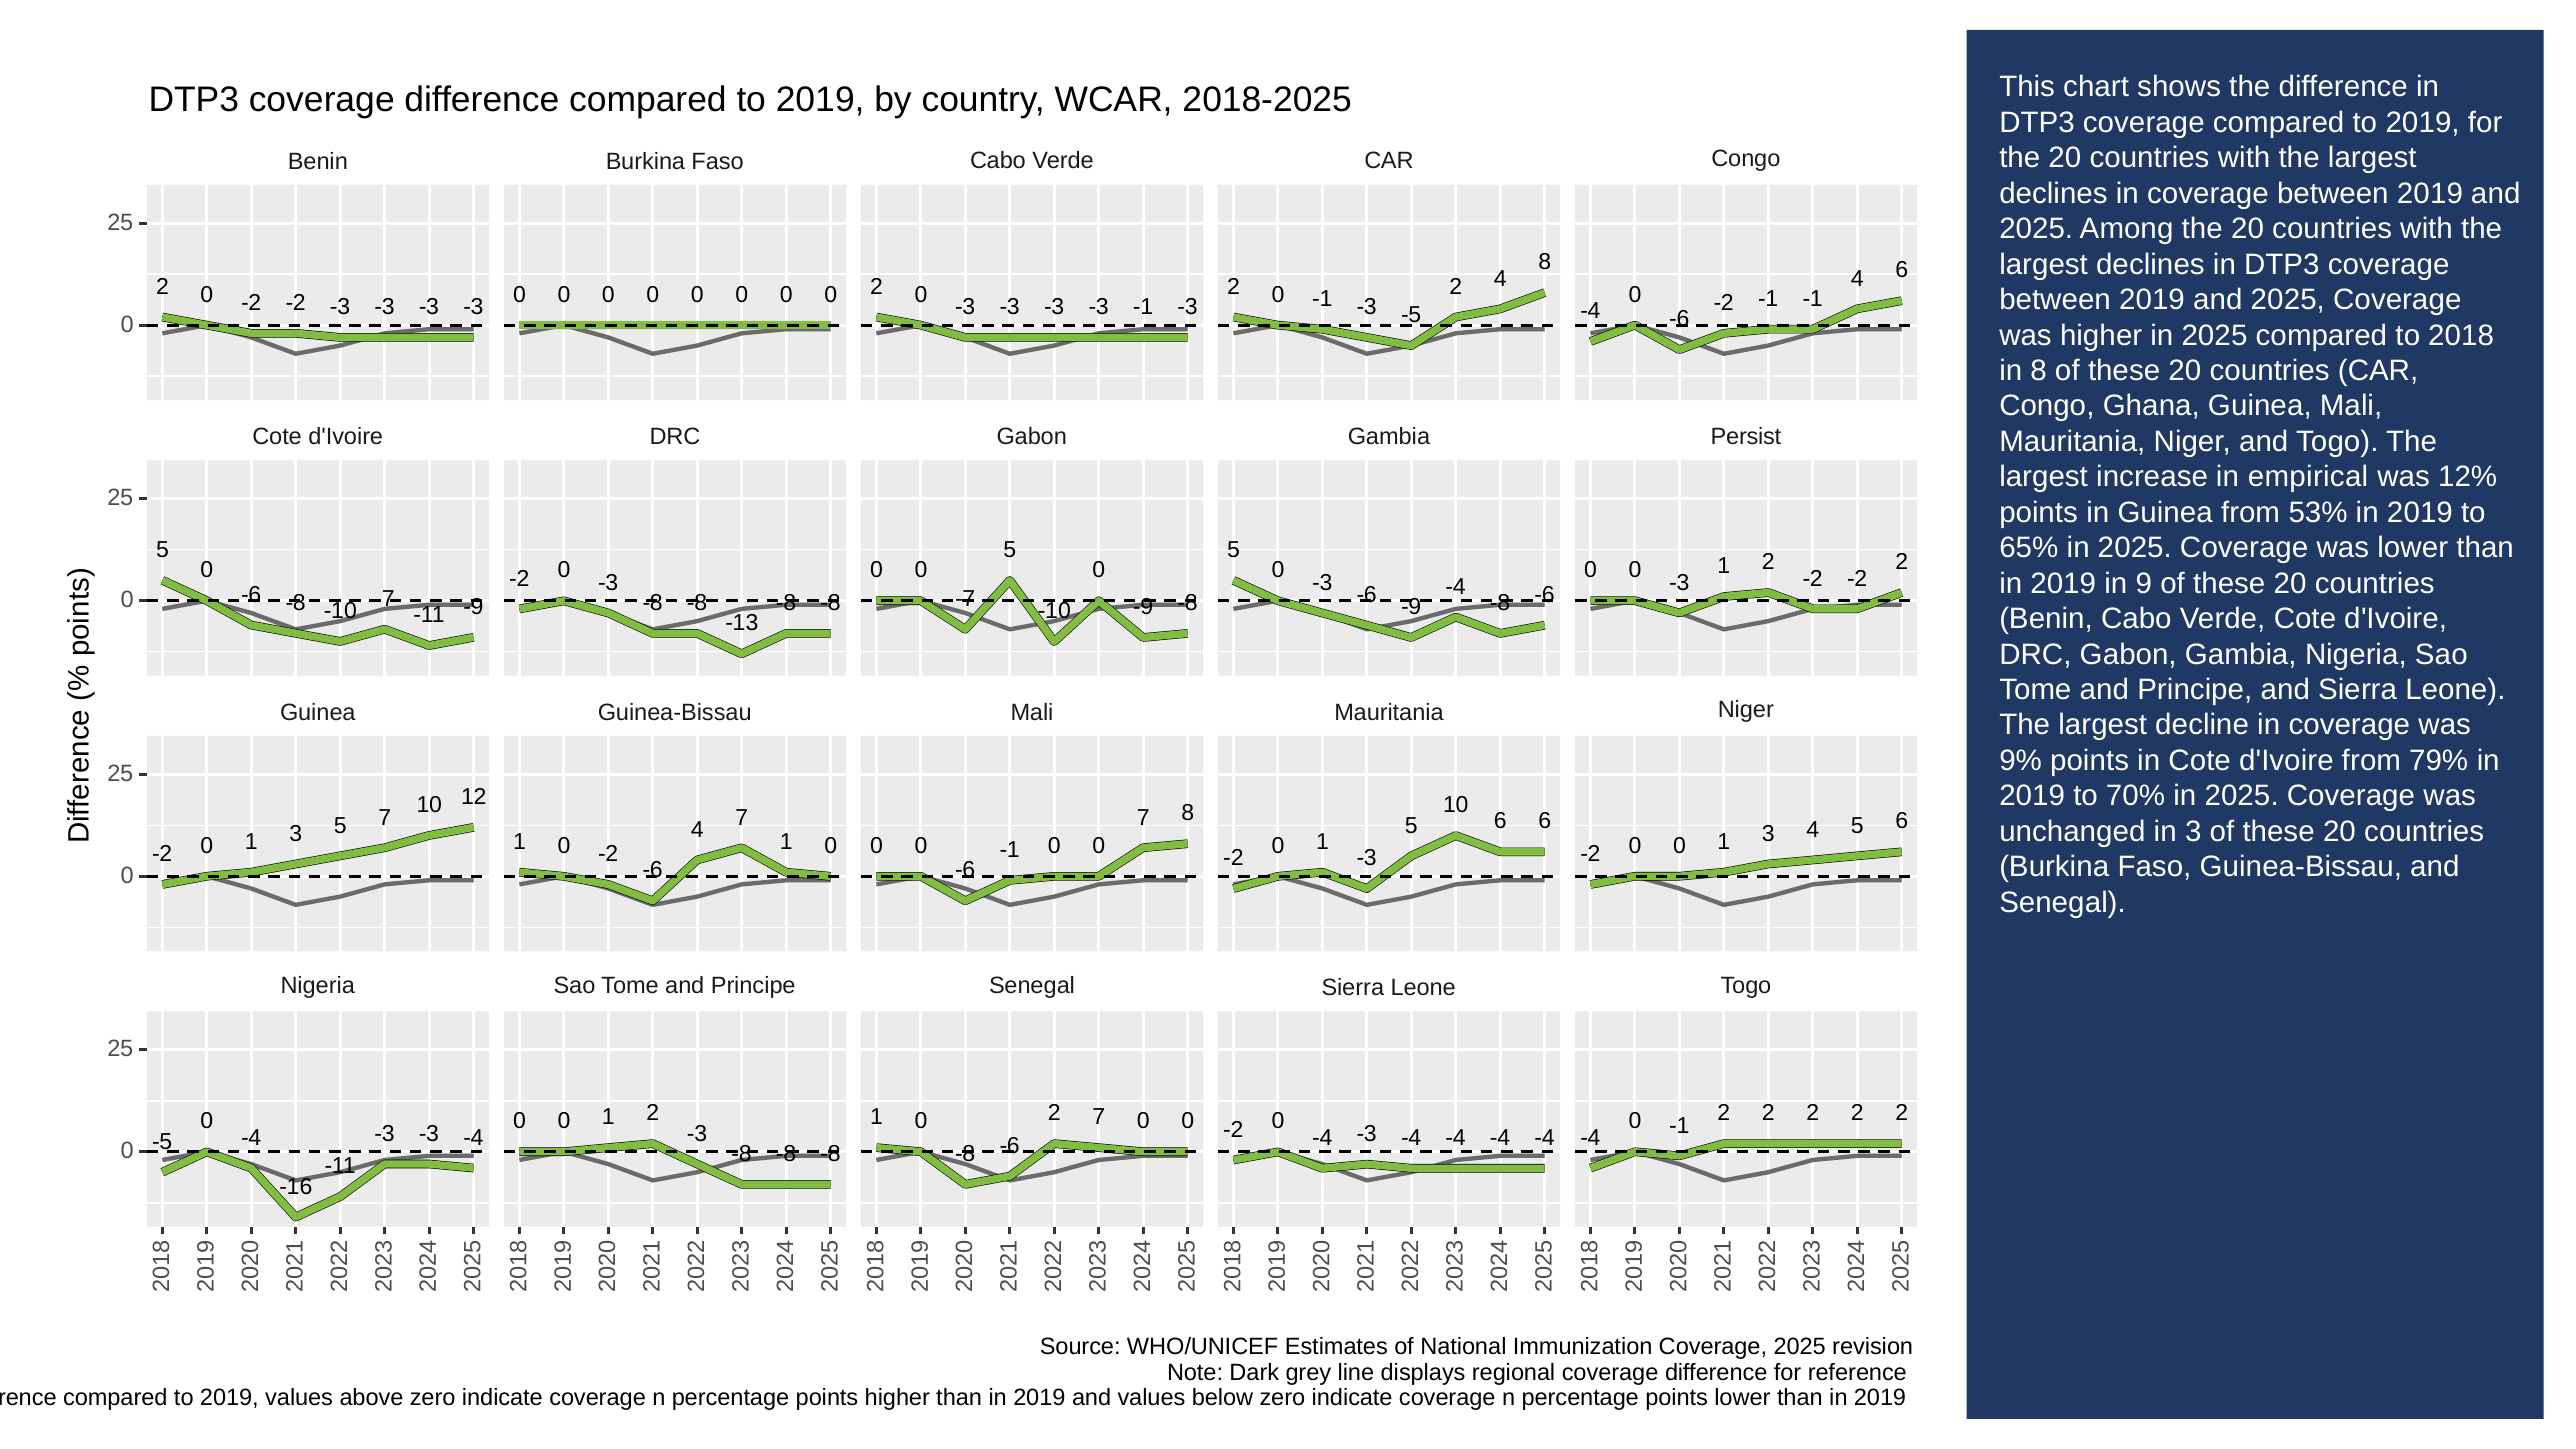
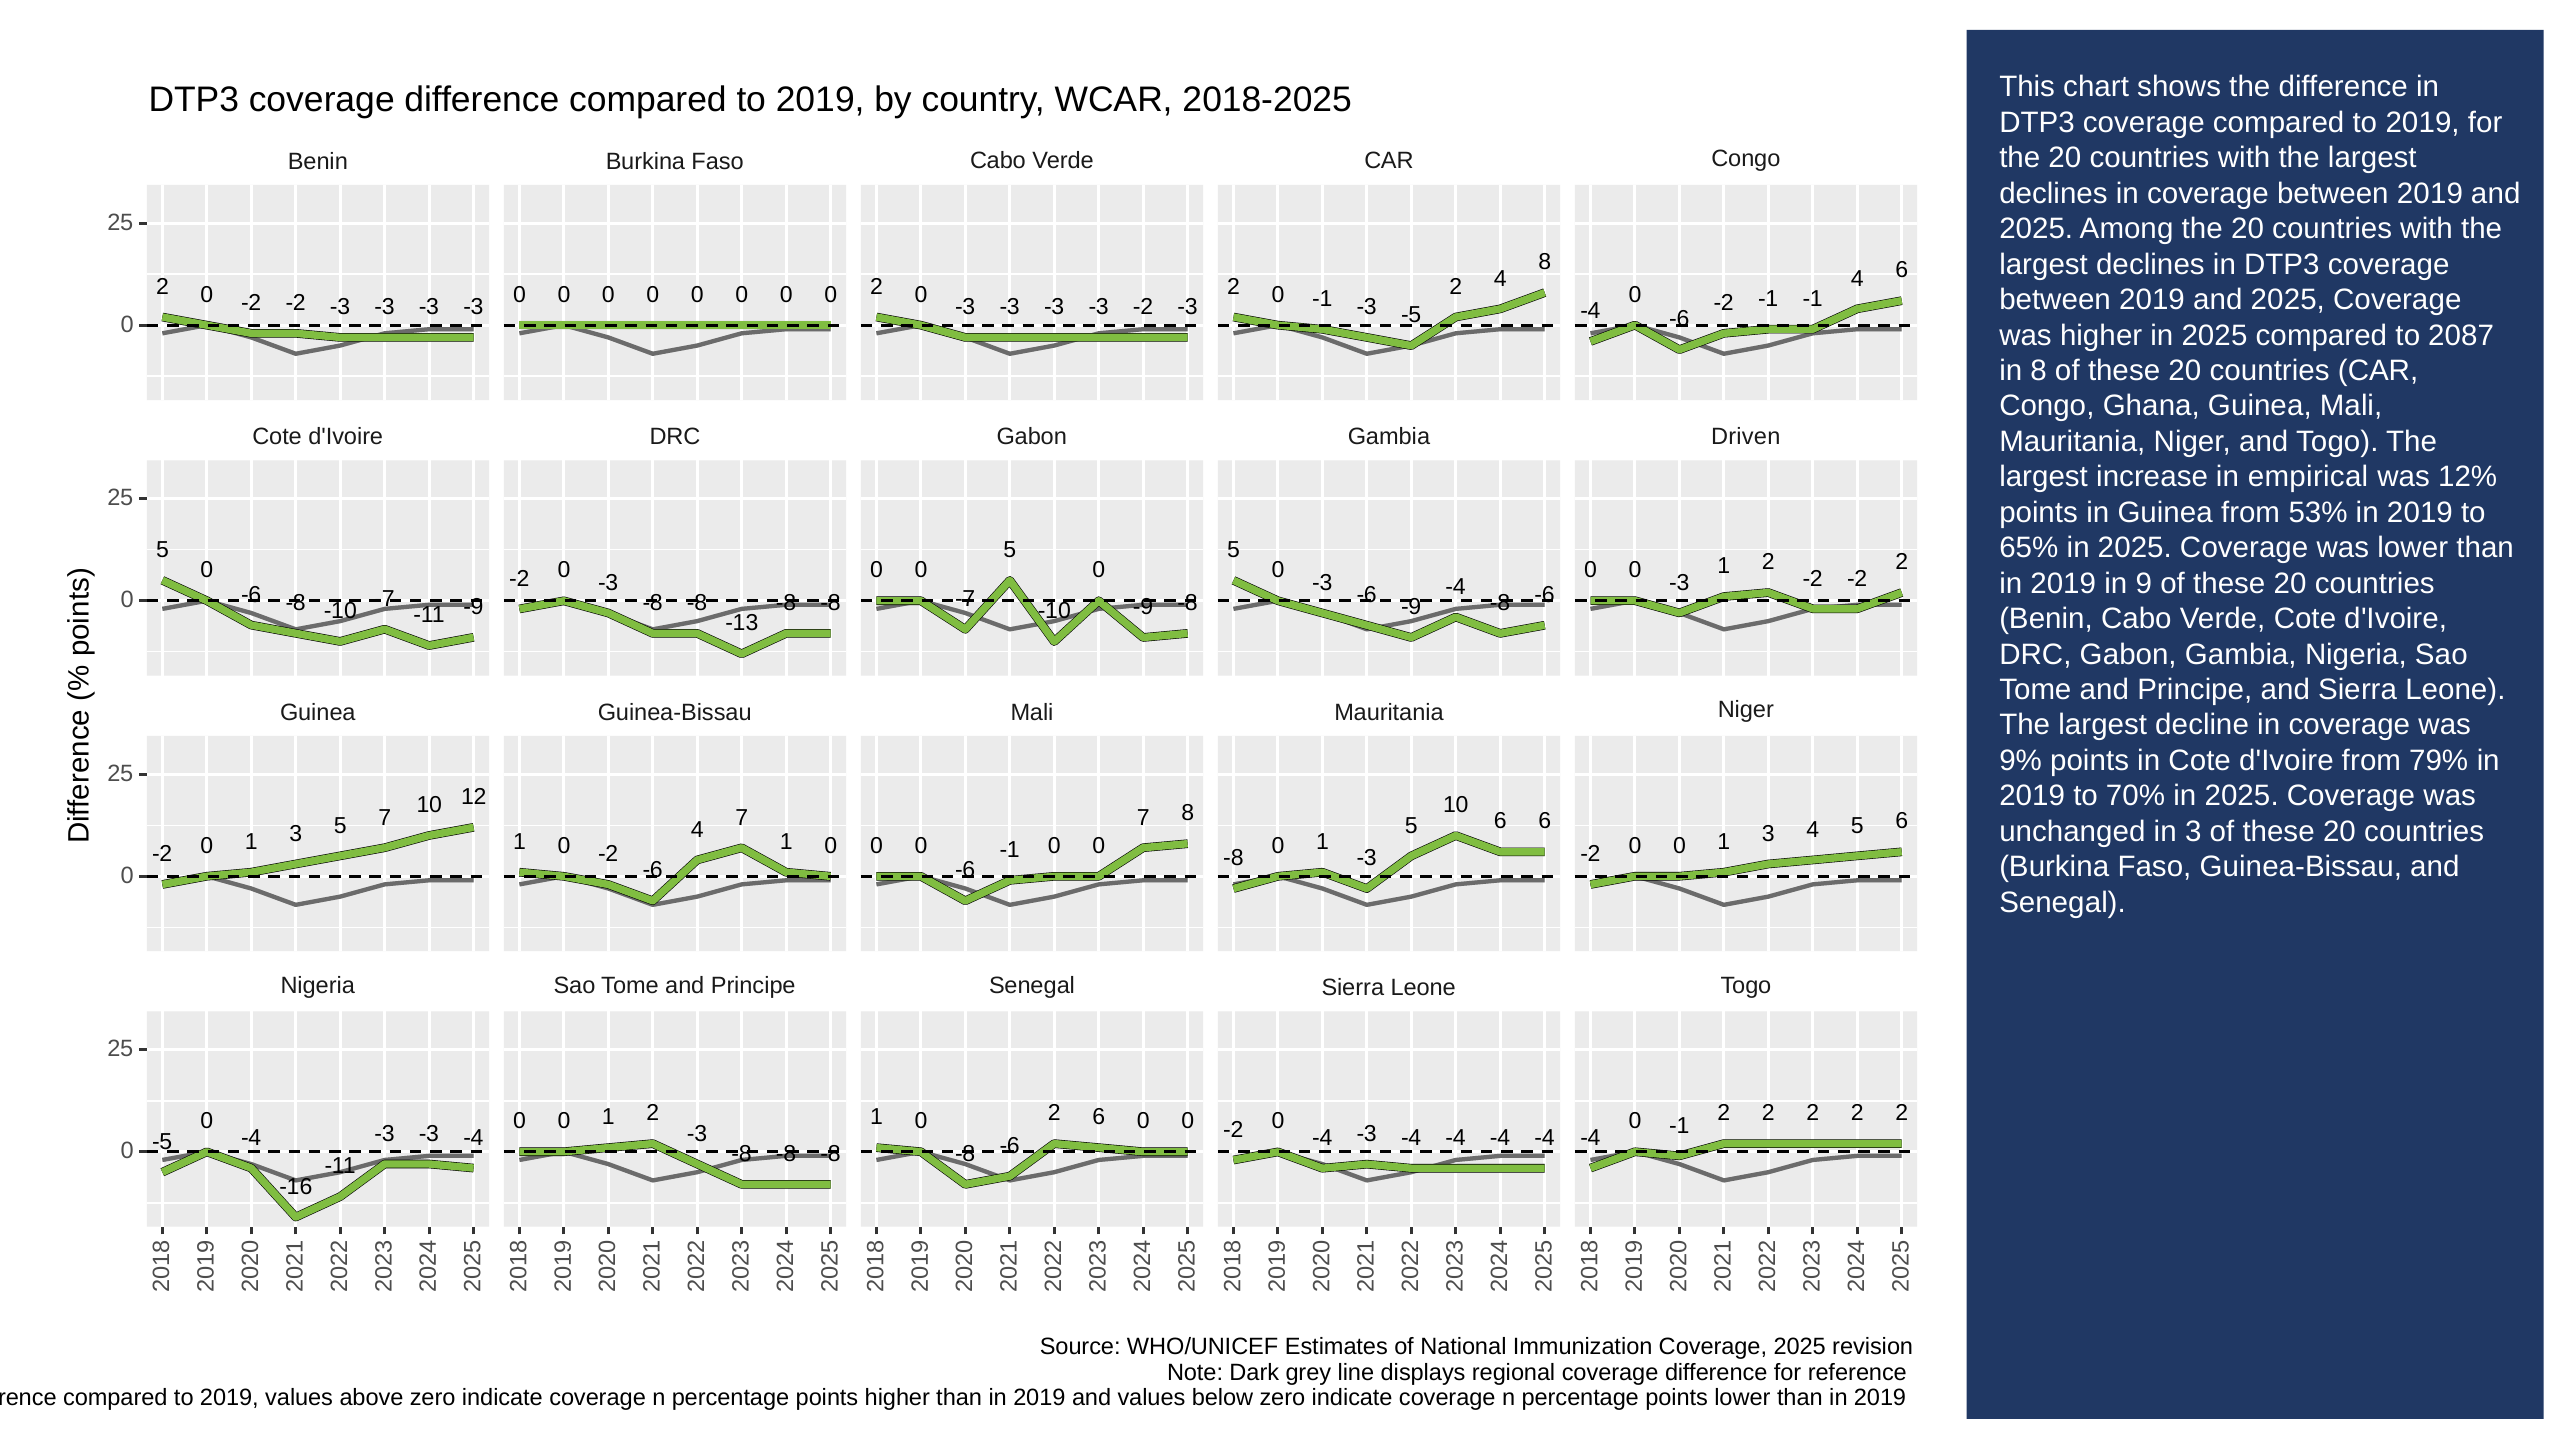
-3 -1: -1 -> -2
2018: 2018 -> 2087
Persist: Persist -> Driven
-2 at (1233, 858): -2 -> -8
2 7: 7 -> 6
